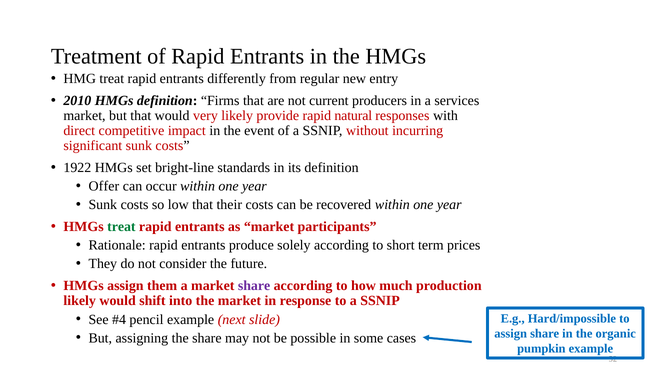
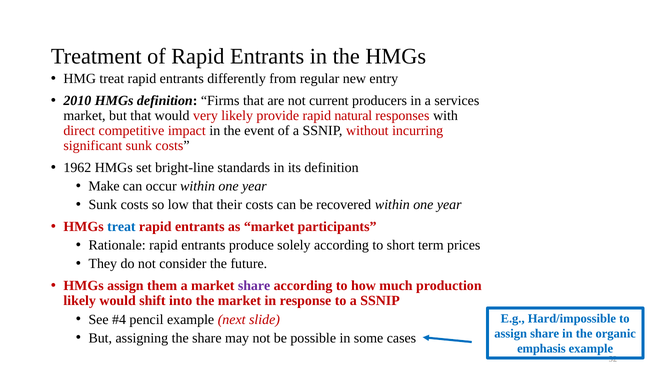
1922: 1922 -> 1962
Offer: Offer -> Make
treat at (121, 227) colour: green -> blue
pumpkin: pumpkin -> emphasis
